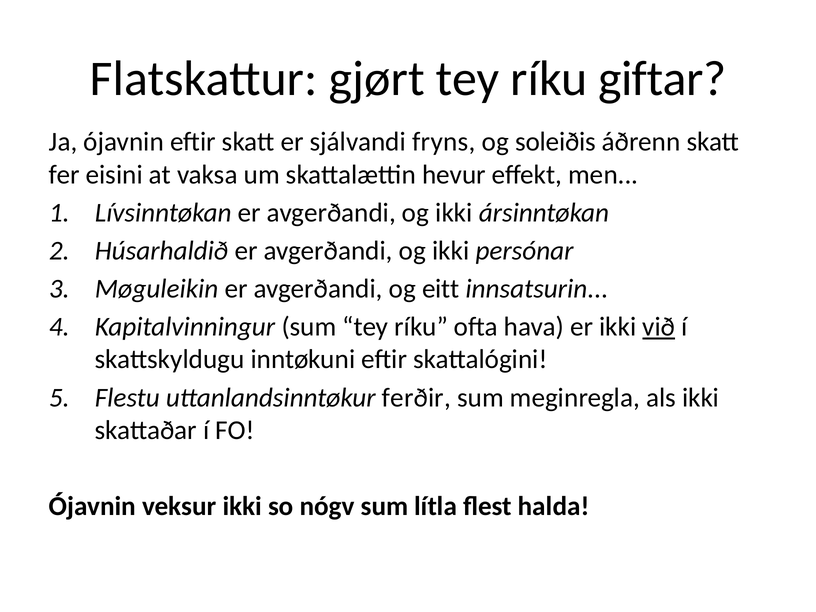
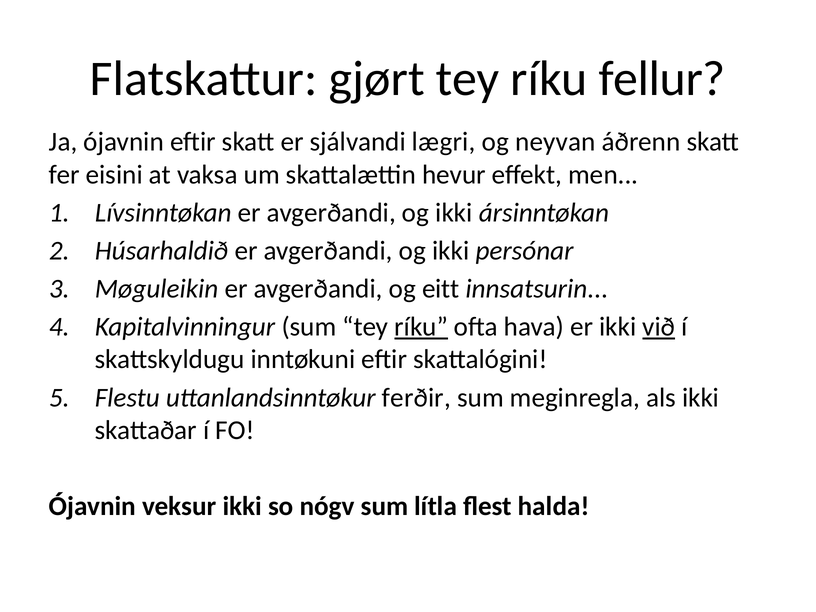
giftar: giftar -> fellur
fryns: fryns -> lægri
soleiðis: soleiðis -> neyvan
ríku at (421, 327) underline: none -> present
